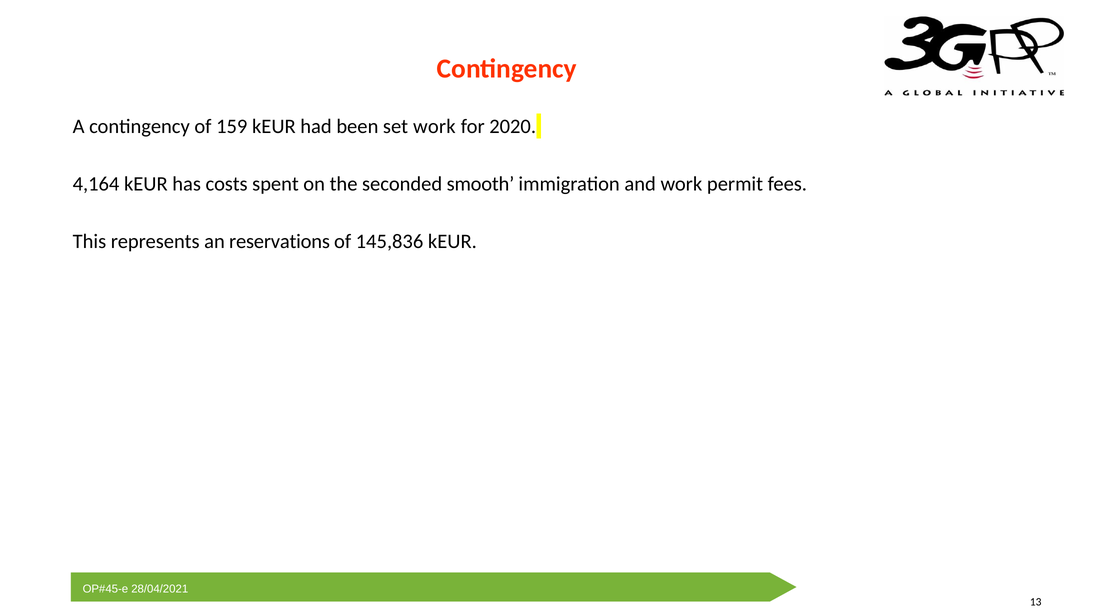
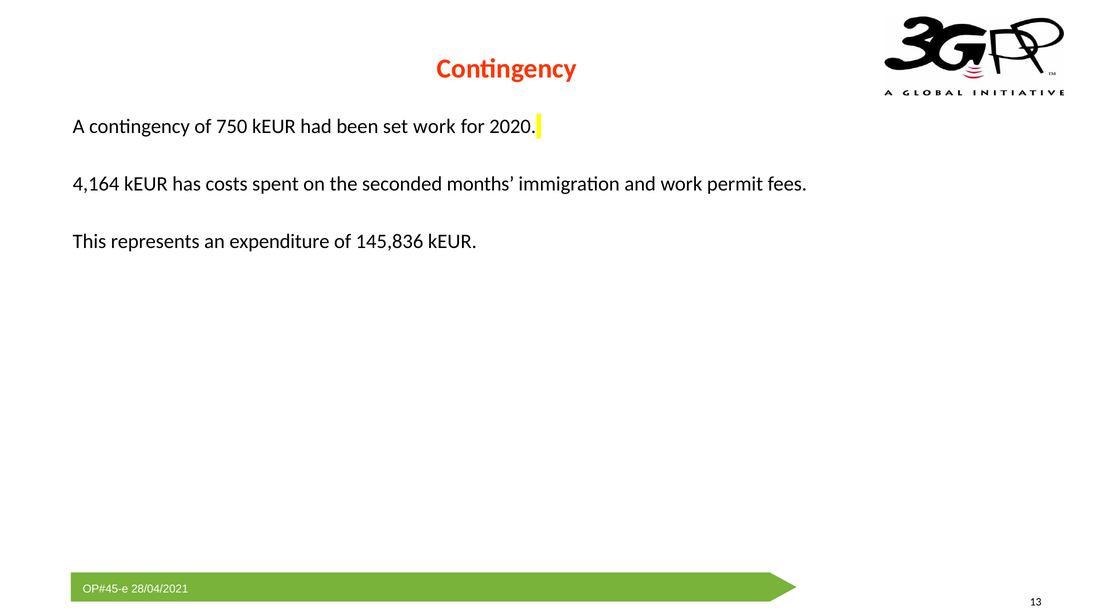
159: 159 -> 750
smooth: smooth -> months
reservations: reservations -> expenditure
